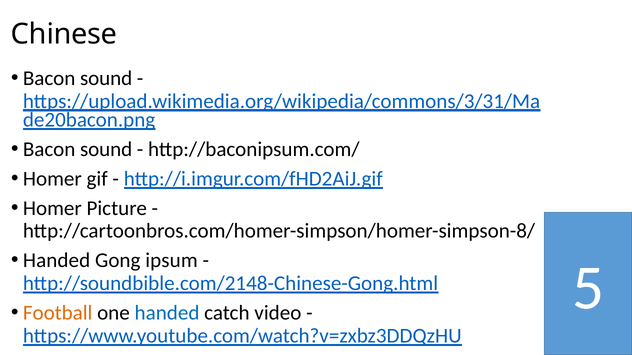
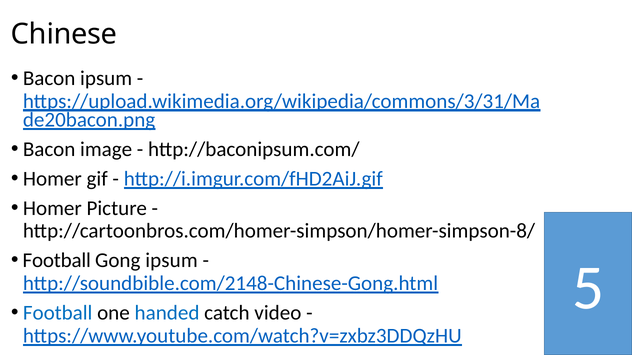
sound at (106, 78): sound -> ipsum
sound at (106, 149): sound -> image
Handed at (57, 261): Handed -> Football
Football at (58, 313) colour: orange -> blue
